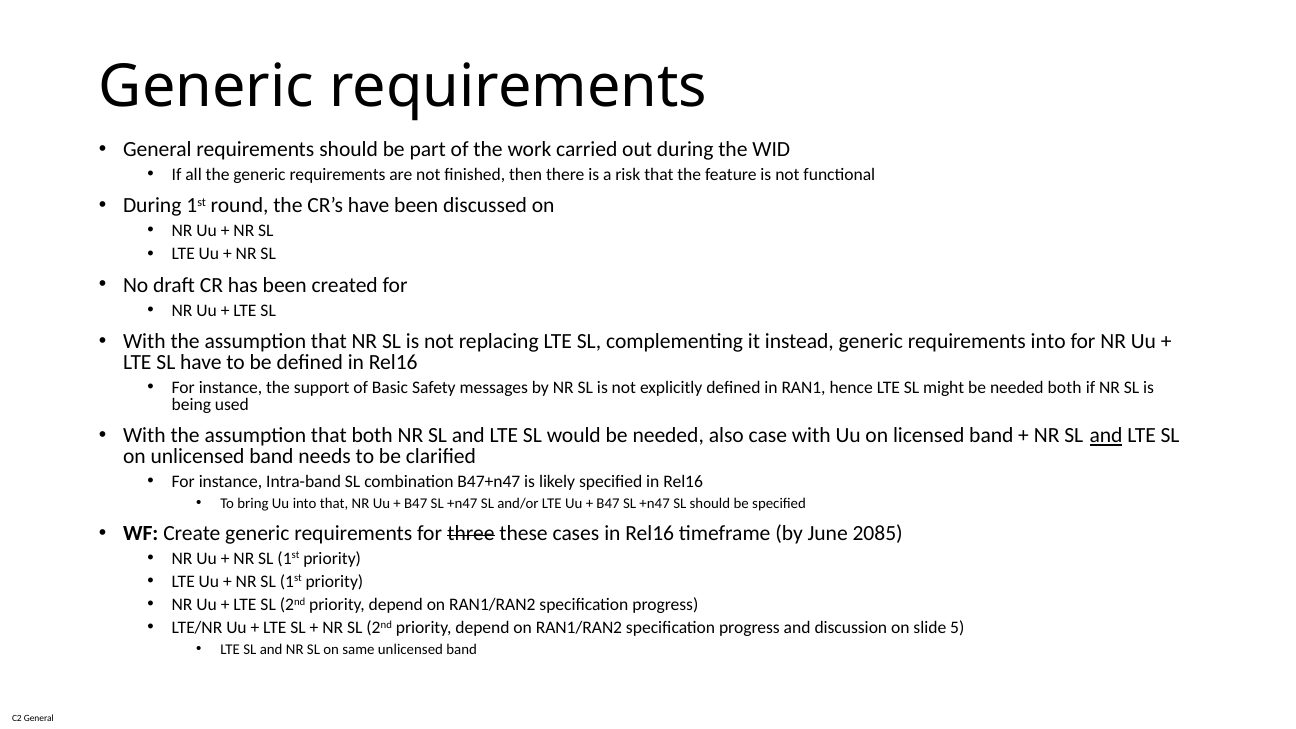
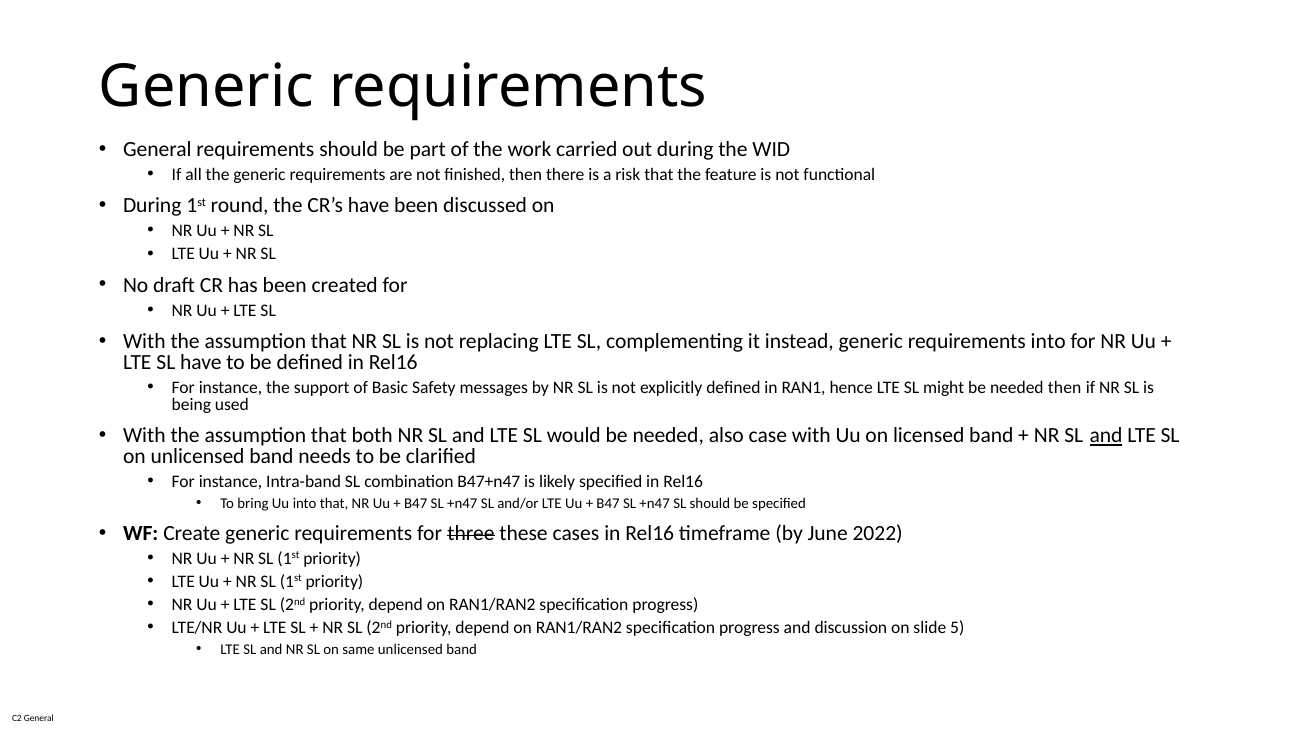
needed both: both -> then
2085: 2085 -> 2022
